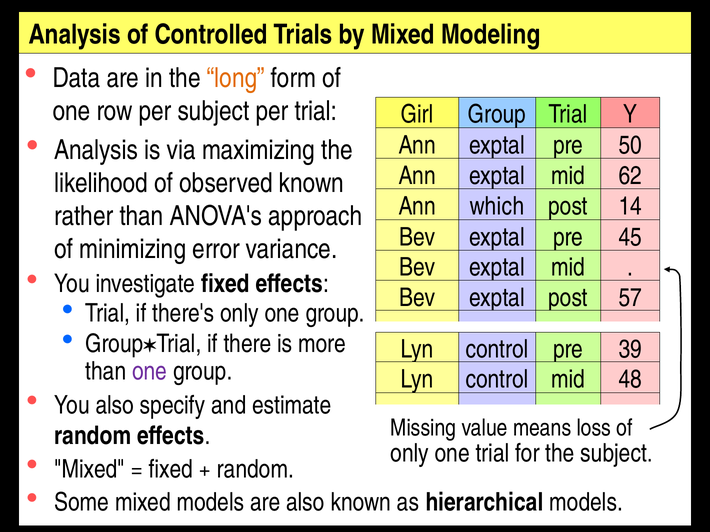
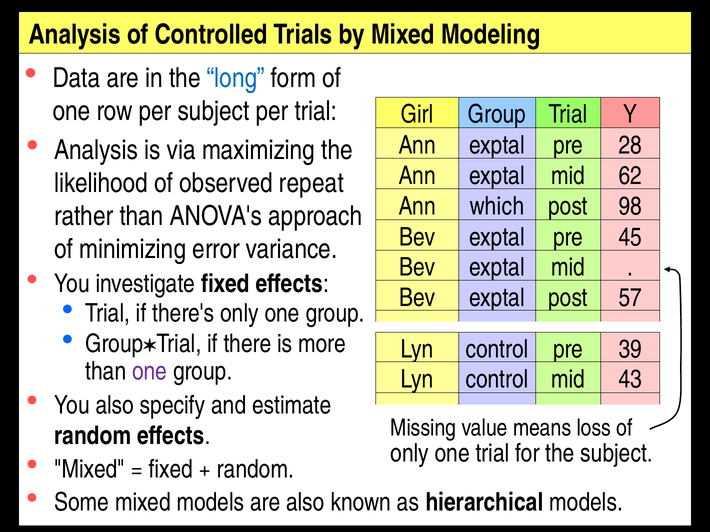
long colour: orange -> blue
50: 50 -> 28
observed known: known -> repeat
14: 14 -> 98
48: 48 -> 43
